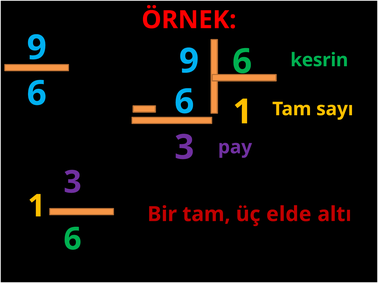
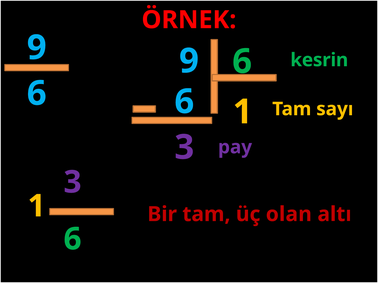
elde: elde -> olan
